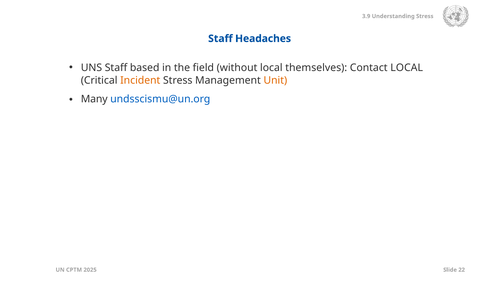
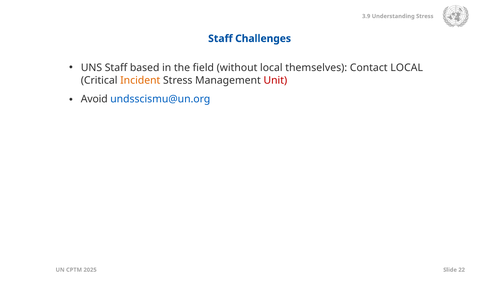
Headaches: Headaches -> Challenges
Unit colour: orange -> red
Many: Many -> Avoid
